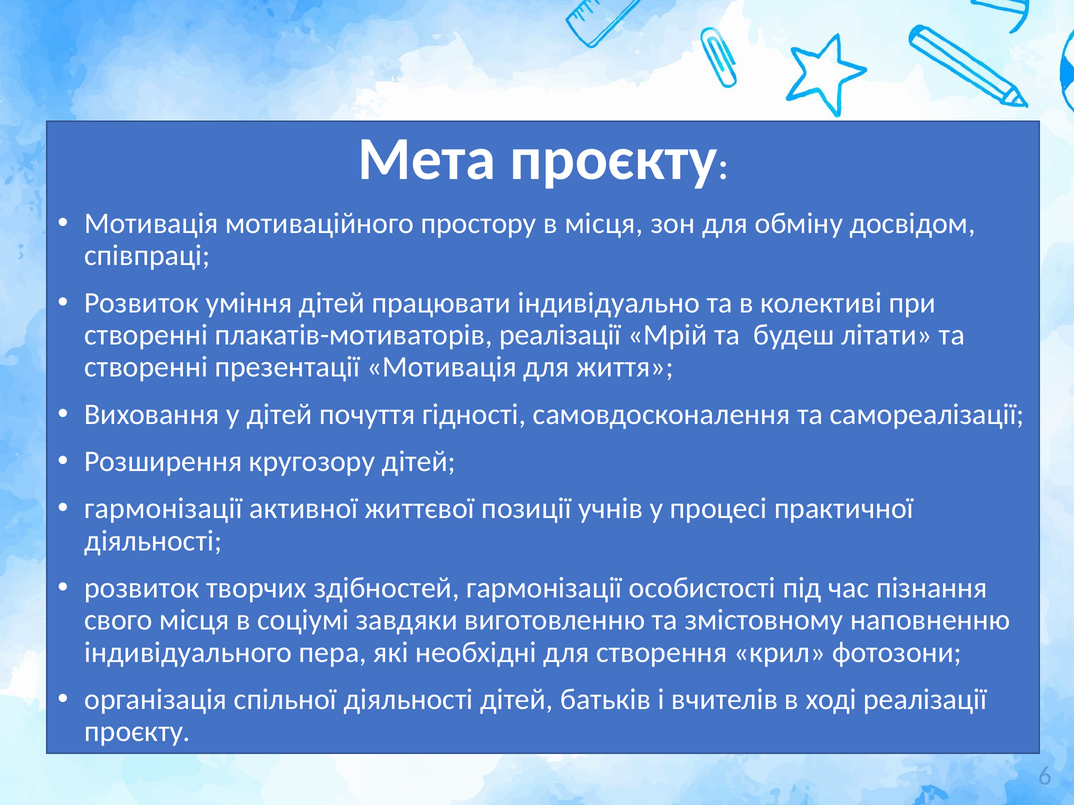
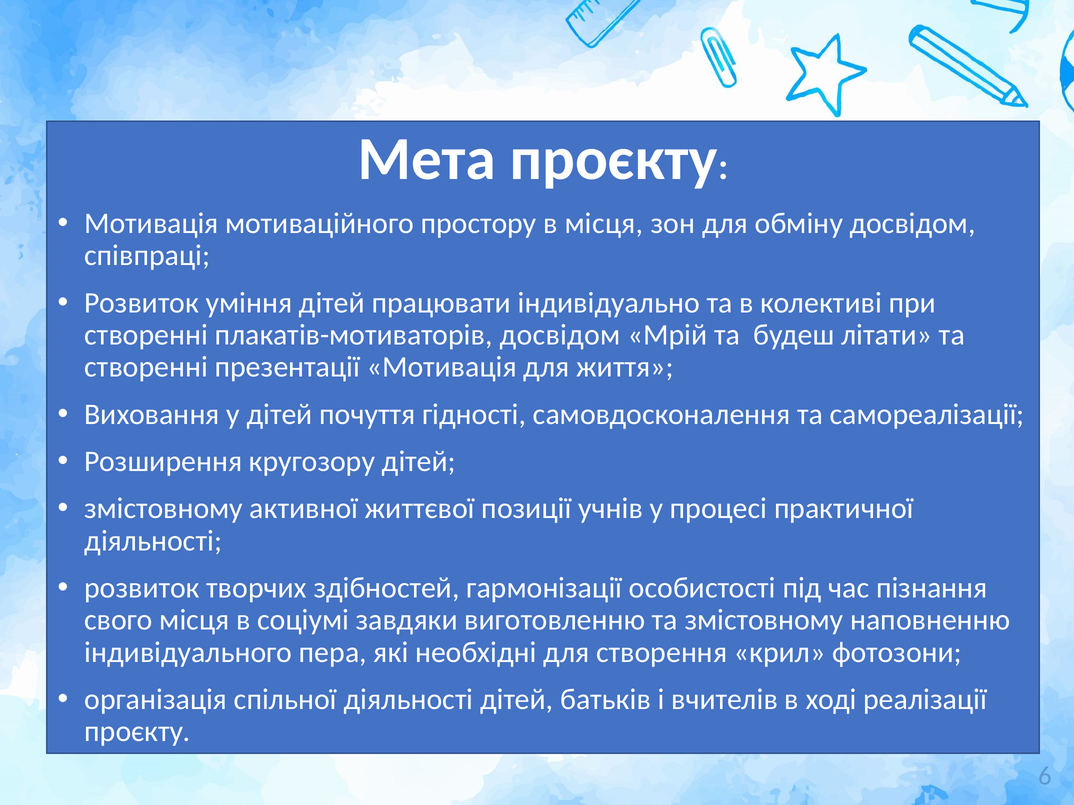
плакатів-мотиваторів реалізації: реалізації -> досвідом
гармонізації at (163, 509): гармонізації -> змістовному
